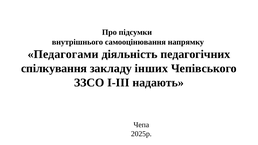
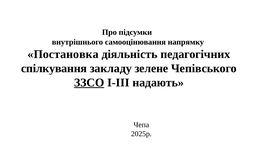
Педагогами: Педагогами -> Постановка
інших: інших -> зелене
ЗЗСО underline: none -> present
